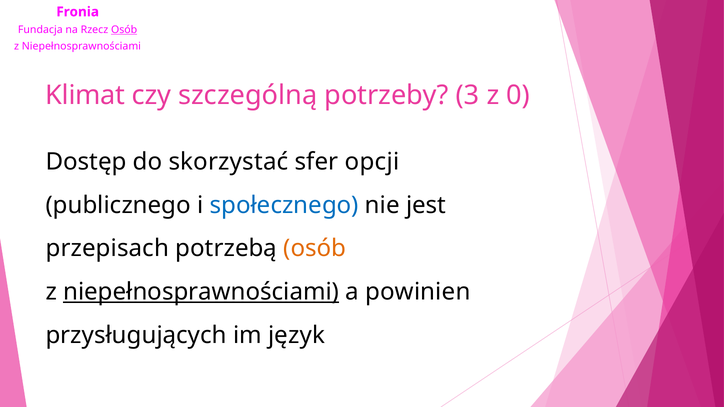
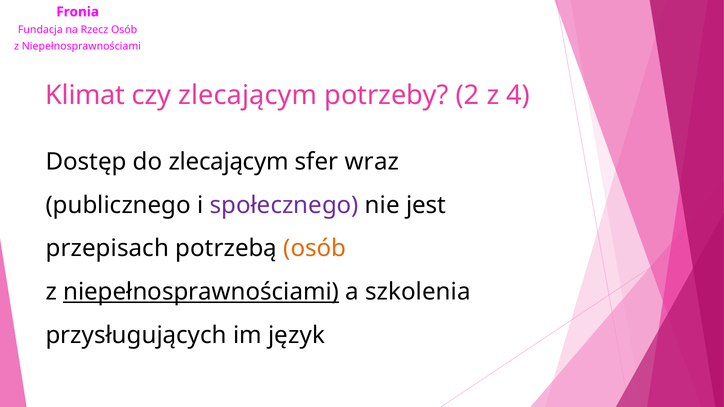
Osób at (124, 30) underline: present -> none
czy szczególną: szczególną -> zlecającym
3: 3 -> 2
0: 0 -> 4
do skorzystać: skorzystać -> zlecającym
opcji: opcji -> wraz
społecznego colour: blue -> purple
powinien: powinien -> szkolenia
